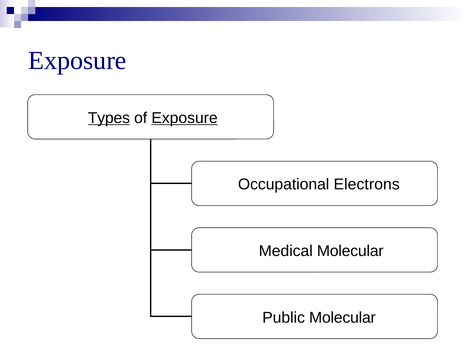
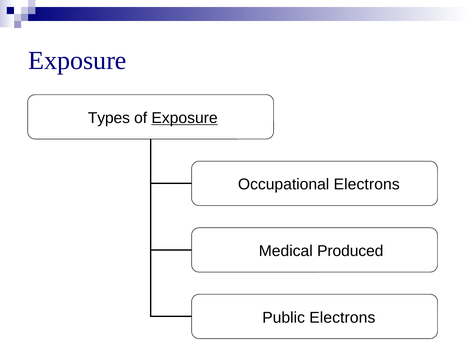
Types underline: present -> none
Medical Molecular: Molecular -> Produced
Public Molecular: Molecular -> Electrons
